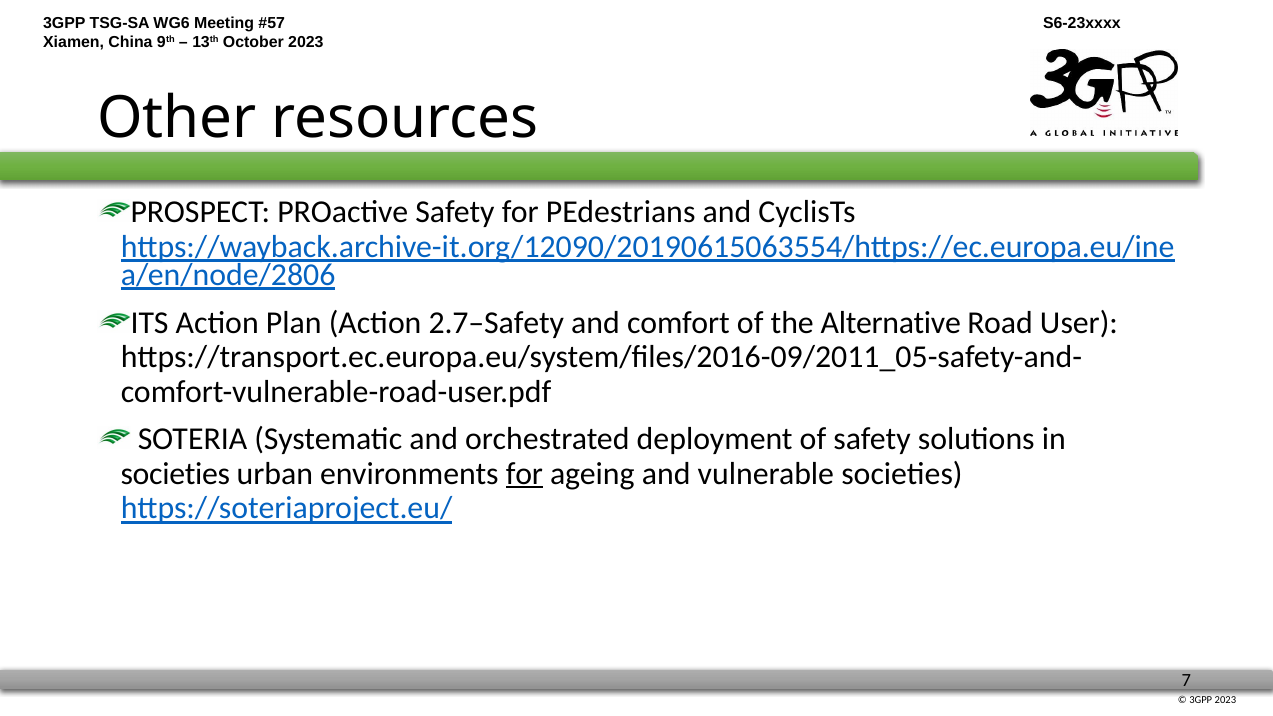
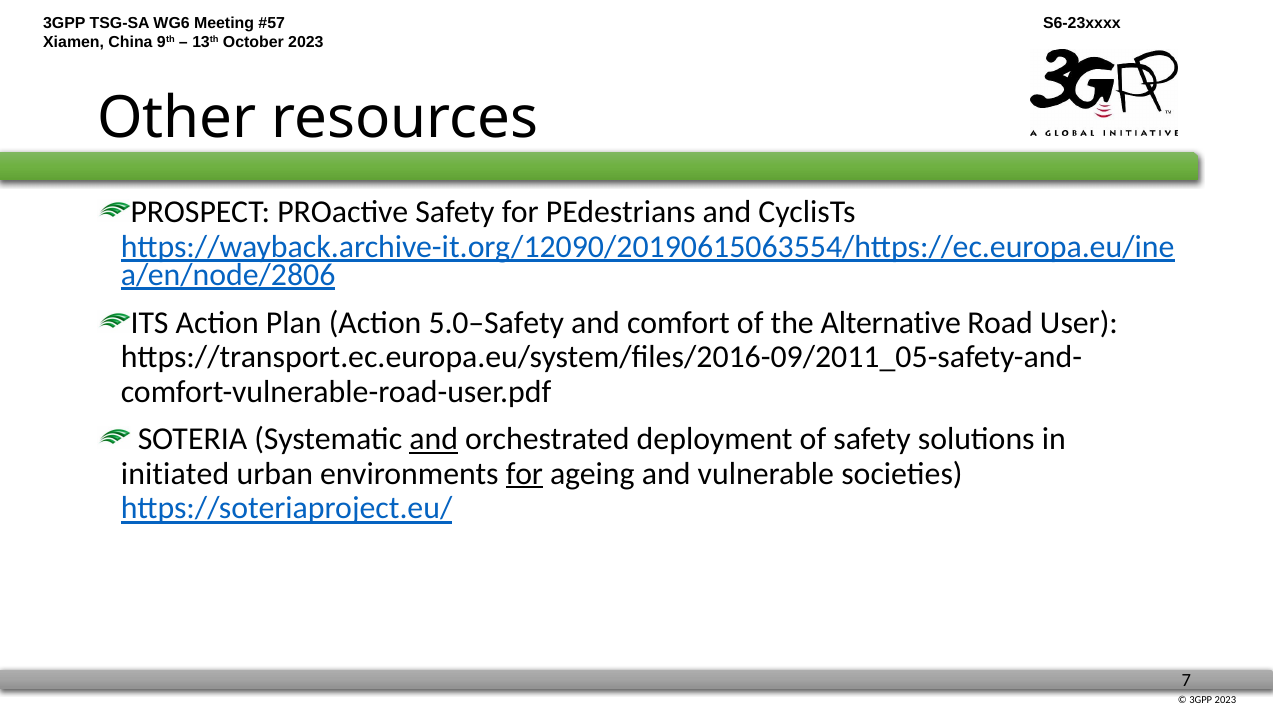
2.7–Safety: 2.7–Safety -> 5.0–Safety
and at (434, 439) underline: none -> present
societies at (175, 474): societies -> initiated
